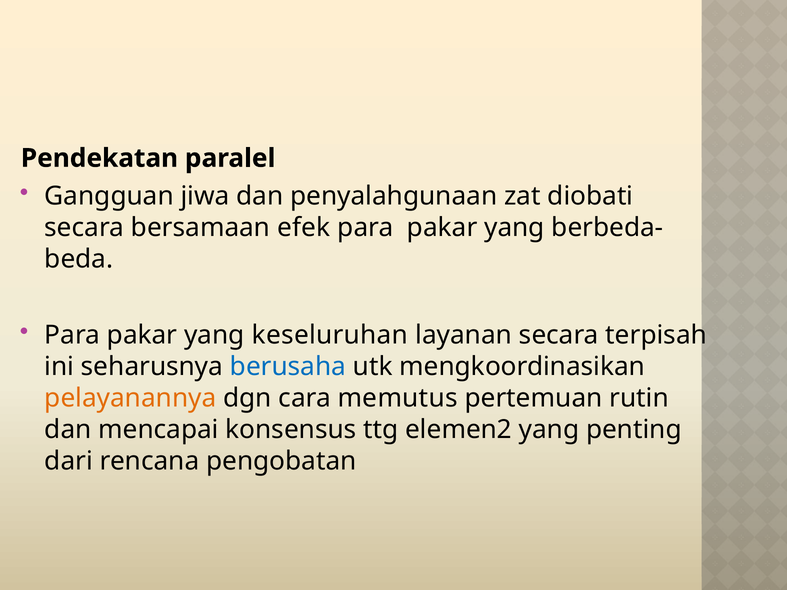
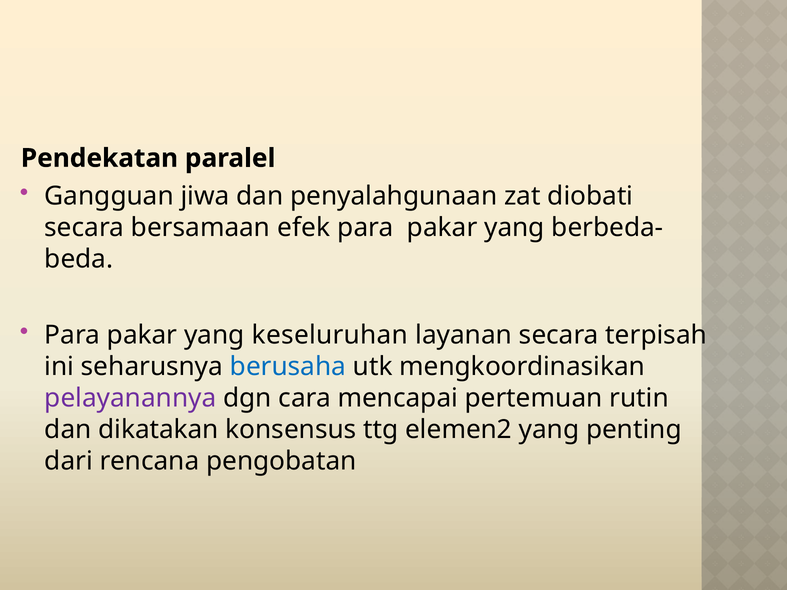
pelayanannya colour: orange -> purple
memutus: memutus -> mencapai
mencapai: mencapai -> dikatakan
